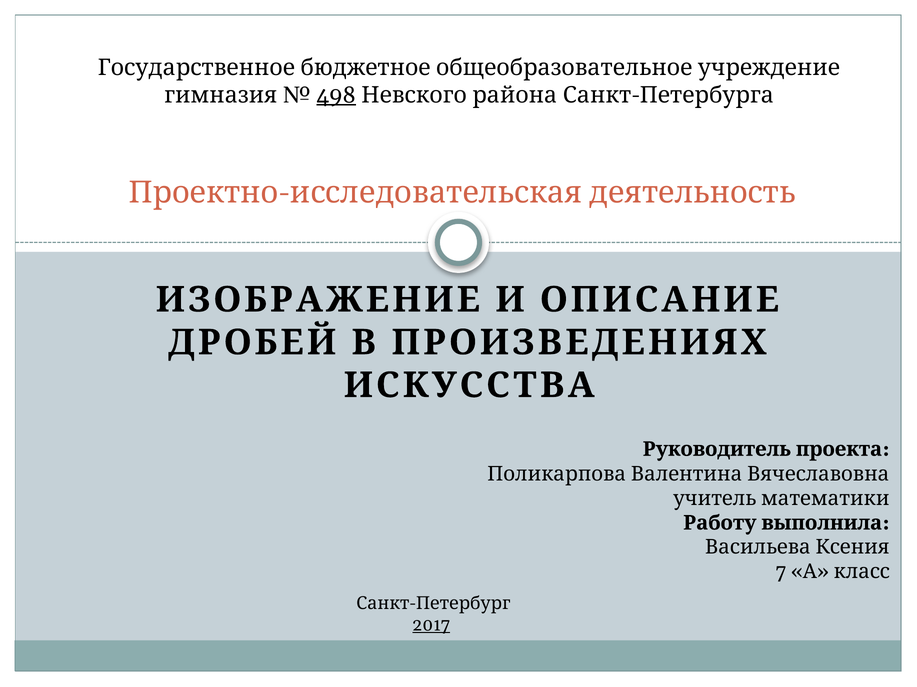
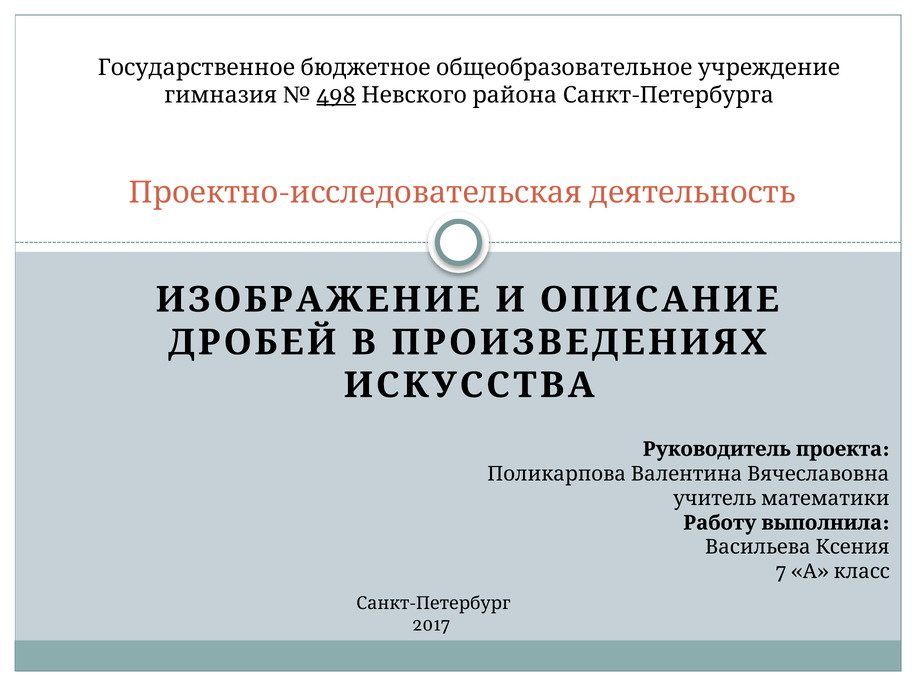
2017 underline: present -> none
